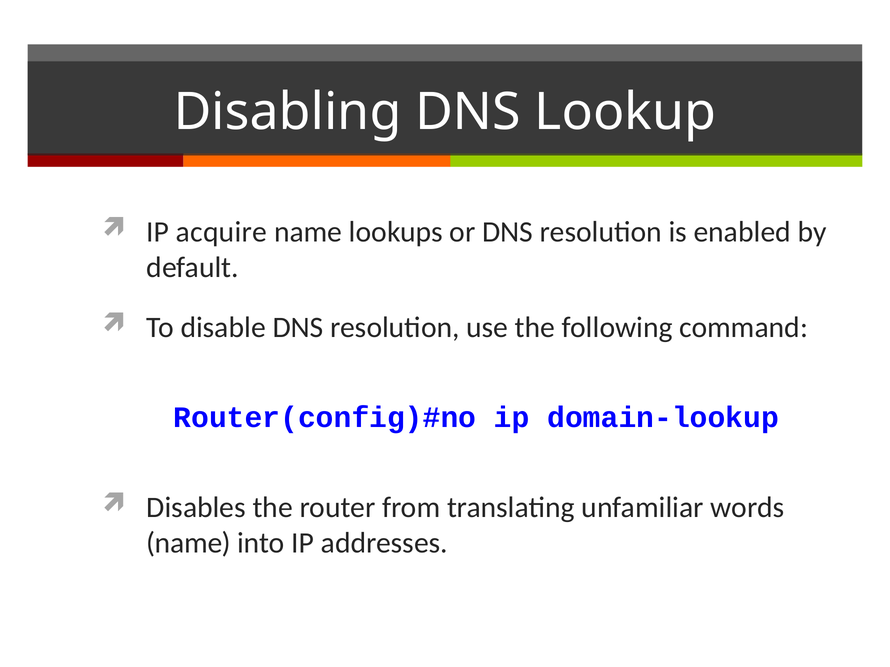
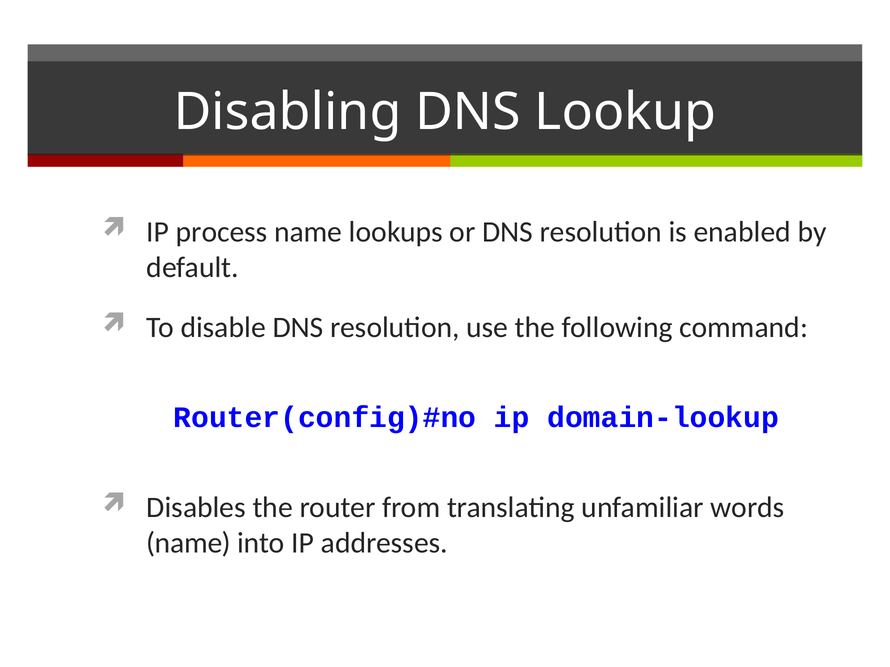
acquire: acquire -> process
